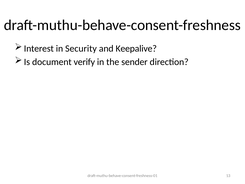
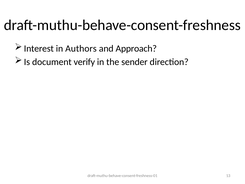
Security: Security -> Authors
Keepalive: Keepalive -> Approach
